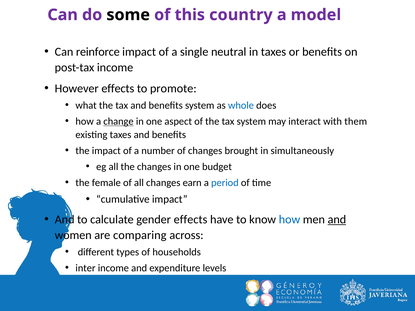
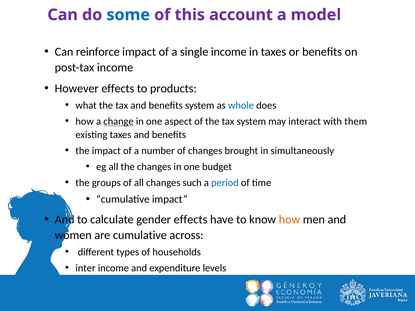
some colour: black -> blue
country: country -> account
single neutral: neutral -> income
promote: promote -> products
female: female -> groups
earn: earn -> such
how at (289, 220) colour: blue -> orange
and at (337, 220) underline: present -> none
are comparing: comparing -> cumulative
